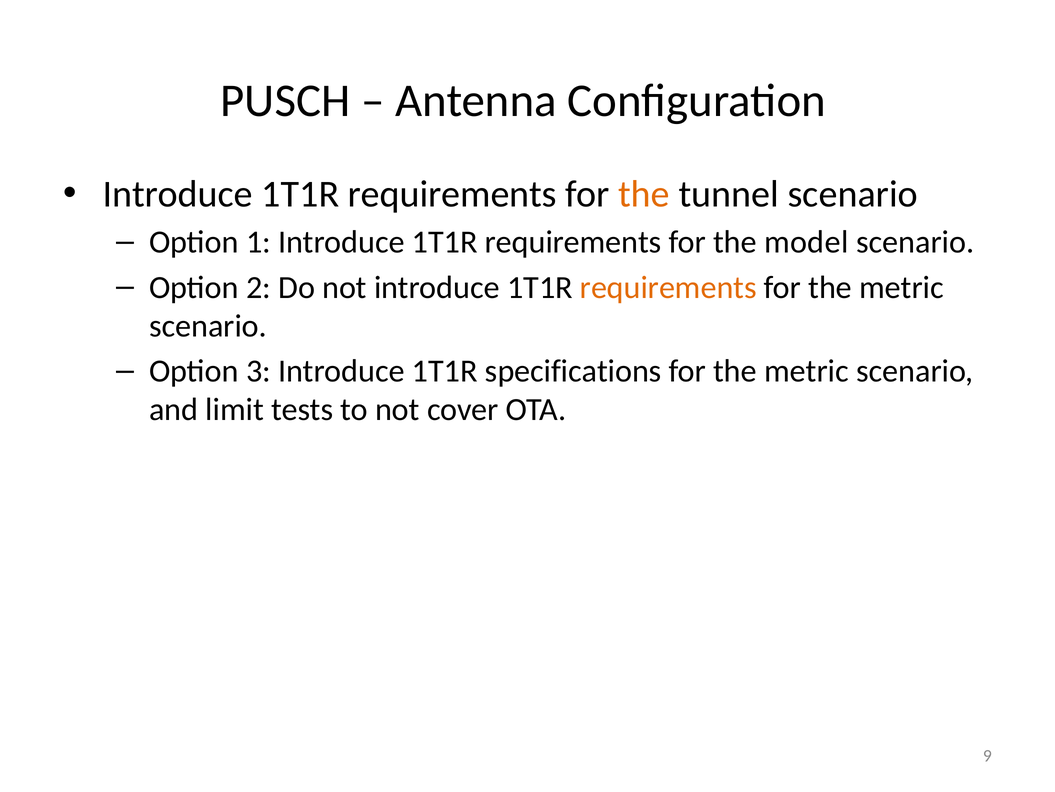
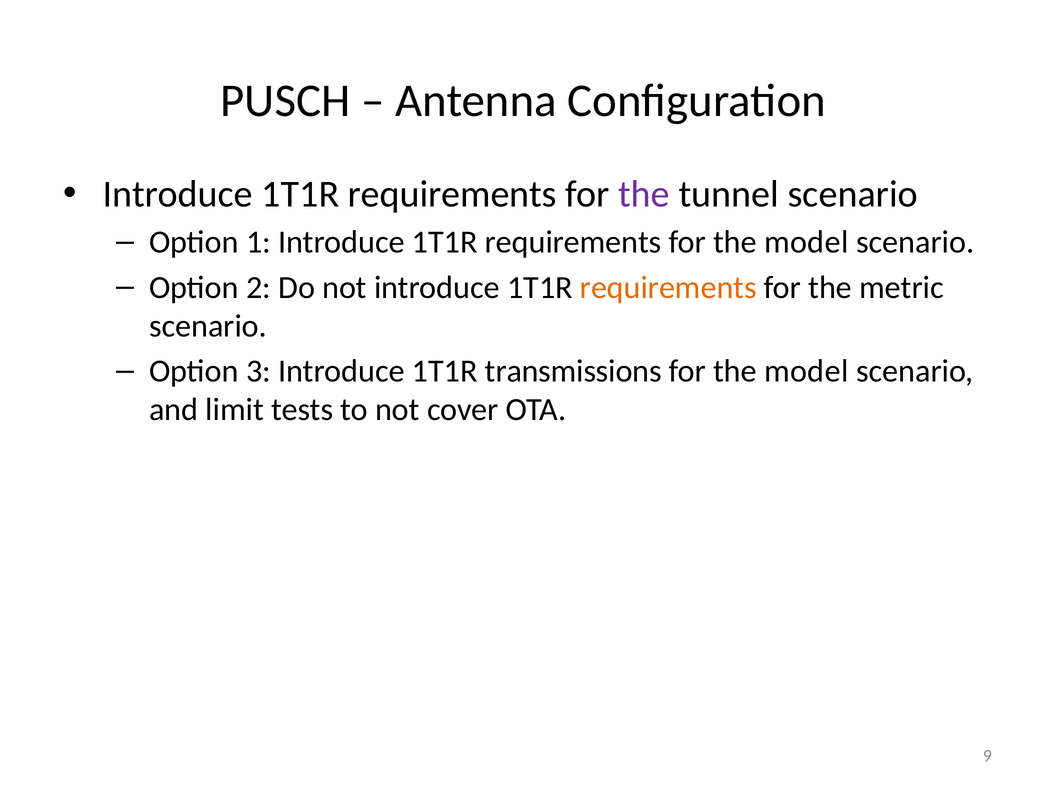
the at (644, 194) colour: orange -> purple
specifications: specifications -> transmissions
metric at (806, 371): metric -> model
